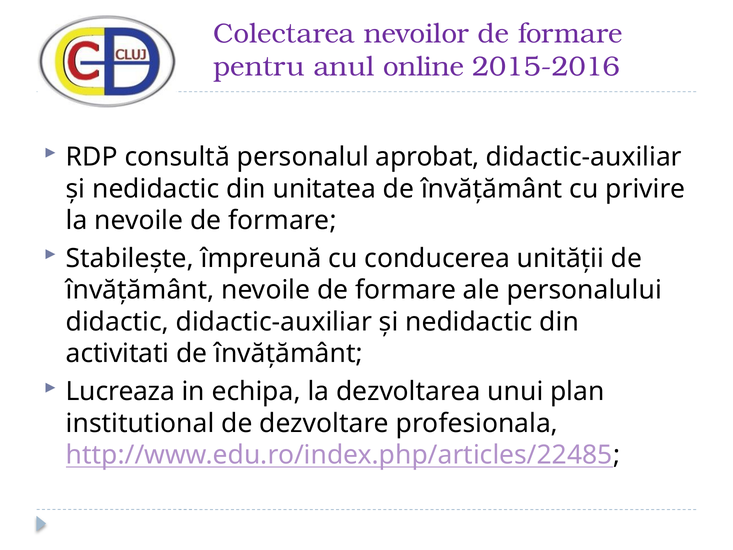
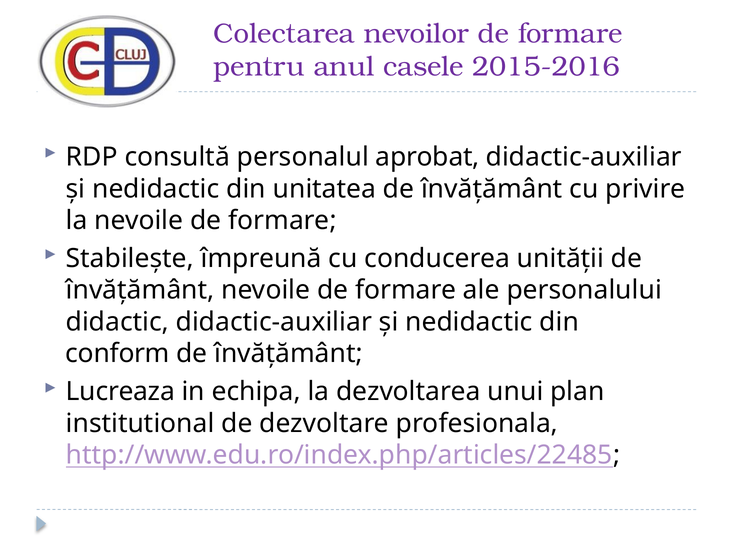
online: online -> casele
activitati: activitati -> conform
